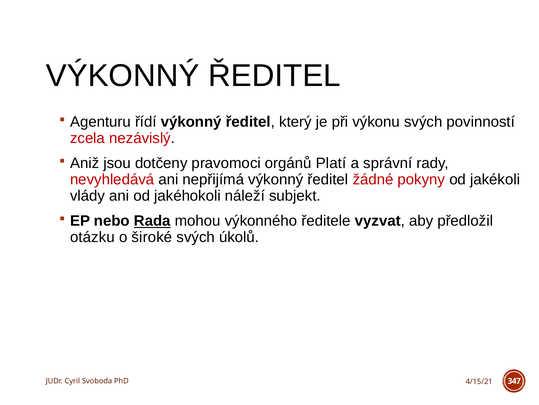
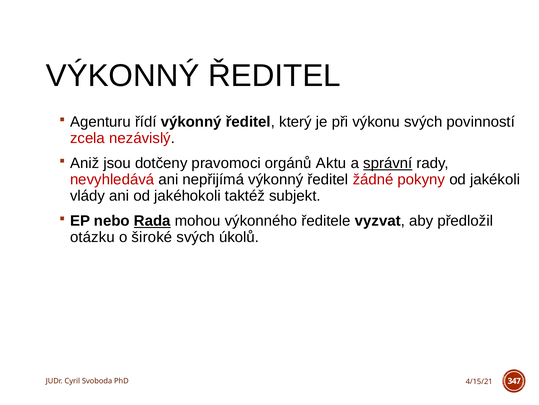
Platí: Platí -> Aktu
správní underline: none -> present
náleží: náleží -> taktéž
